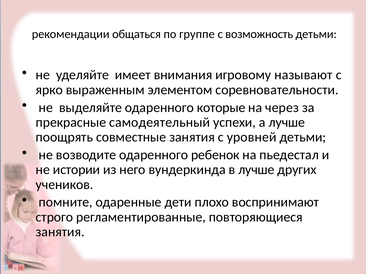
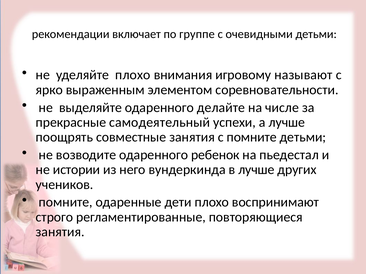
общаться: общаться -> включает
возможность: возможность -> очевидными
уделяйте имеет: имеет -> плохо
которые: которые -> делайте
через: через -> числе
с уровней: уровней -> помните
